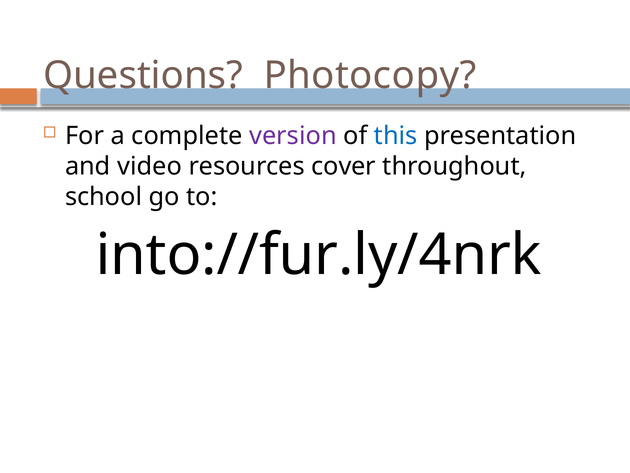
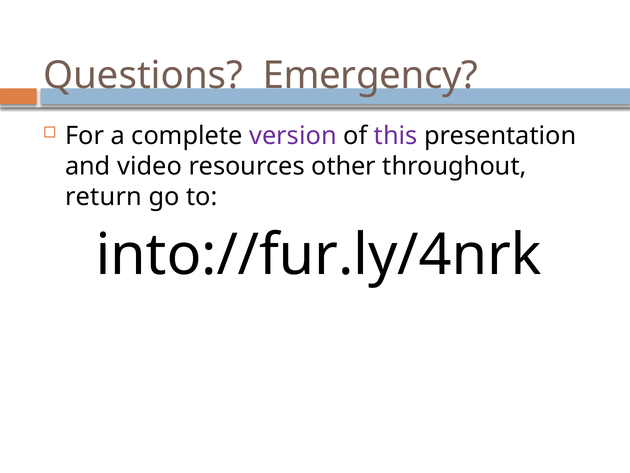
Photocopy: Photocopy -> Emergency
this colour: blue -> purple
cover: cover -> other
school: school -> return
